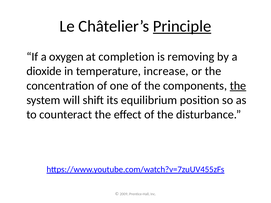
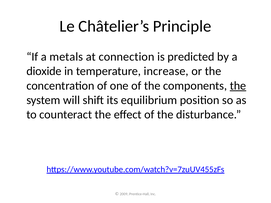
Principle underline: present -> none
oxygen: oxygen -> metals
completion: completion -> connection
removing: removing -> predicted
